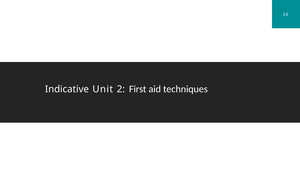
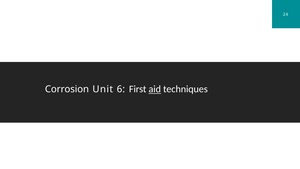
Indicative: Indicative -> Corrosion
2: 2 -> 6
aid underline: none -> present
